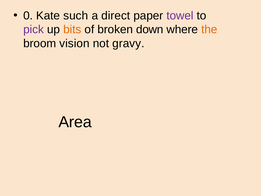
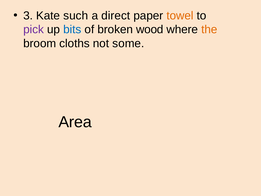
0: 0 -> 3
towel colour: purple -> orange
bits colour: orange -> blue
down: down -> wood
vision: vision -> cloths
gravy: gravy -> some
